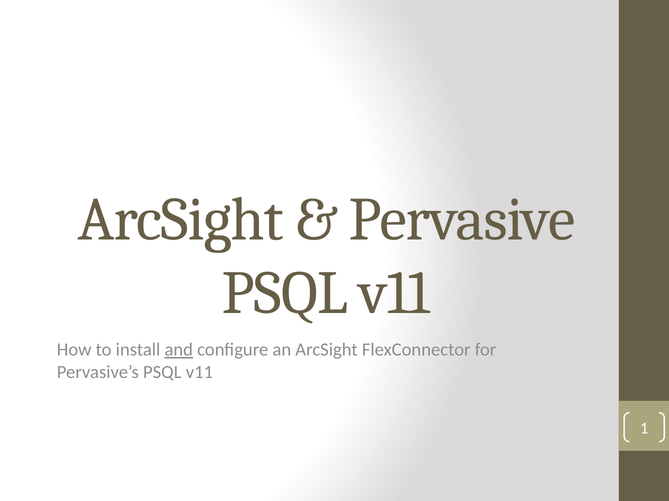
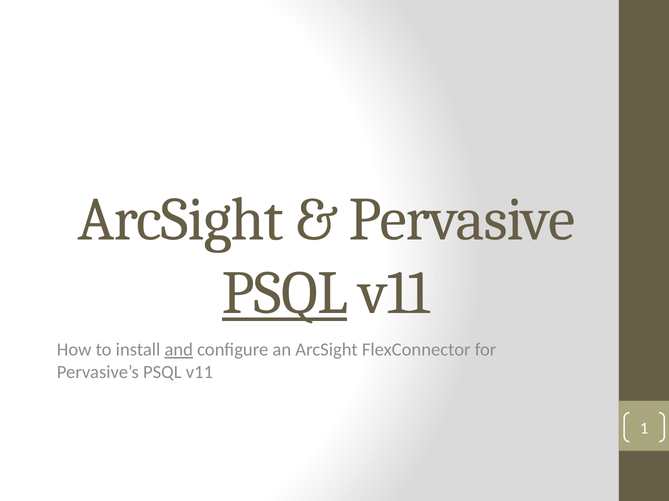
PSQL at (285, 293) underline: none -> present
